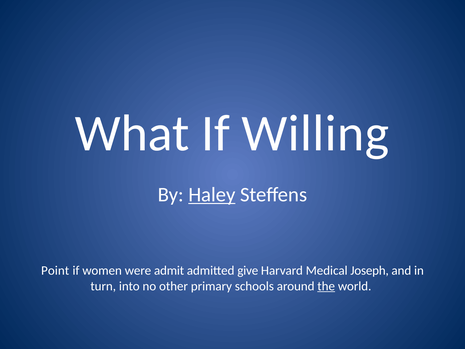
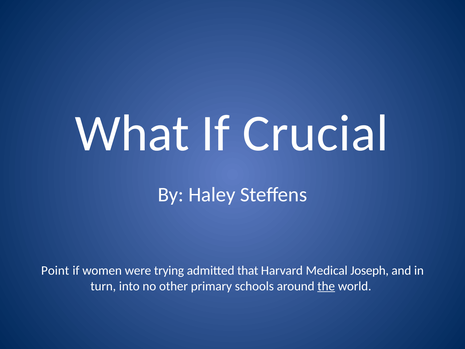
Willing: Willing -> Crucial
Haley underline: present -> none
admit: admit -> trying
give: give -> that
